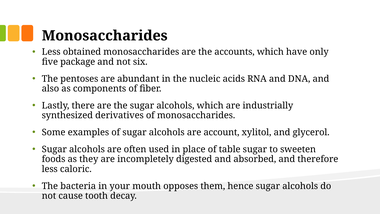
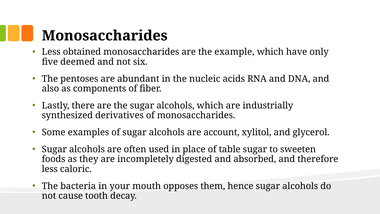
accounts: accounts -> example
package: package -> deemed
